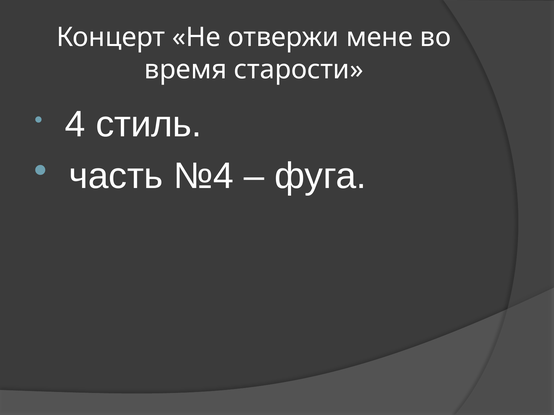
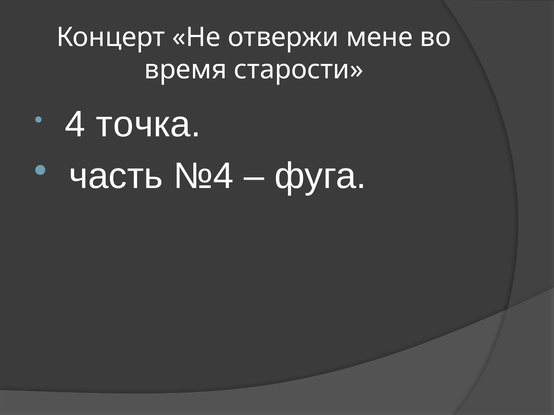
стиль: стиль -> точка
